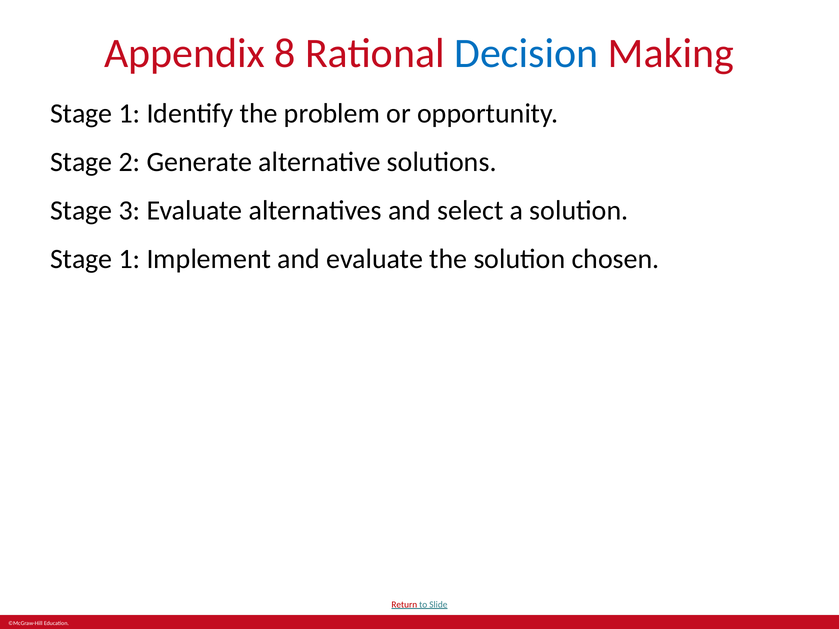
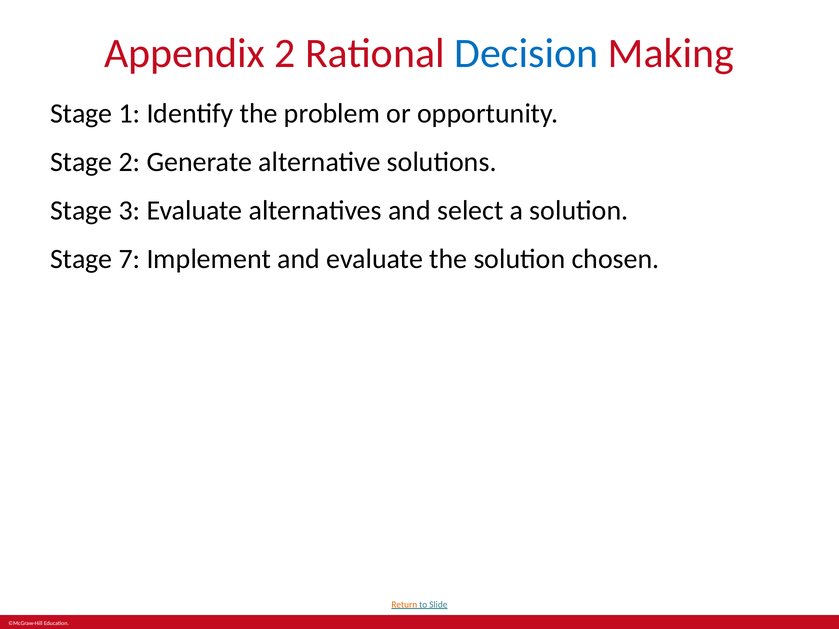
Appendix 8: 8 -> 2
1 at (129, 259): 1 -> 7
Return colour: red -> orange
